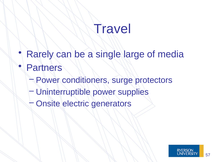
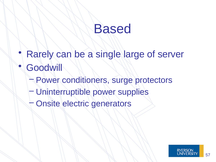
Travel: Travel -> Based
media: media -> server
Partners: Partners -> Goodwill
